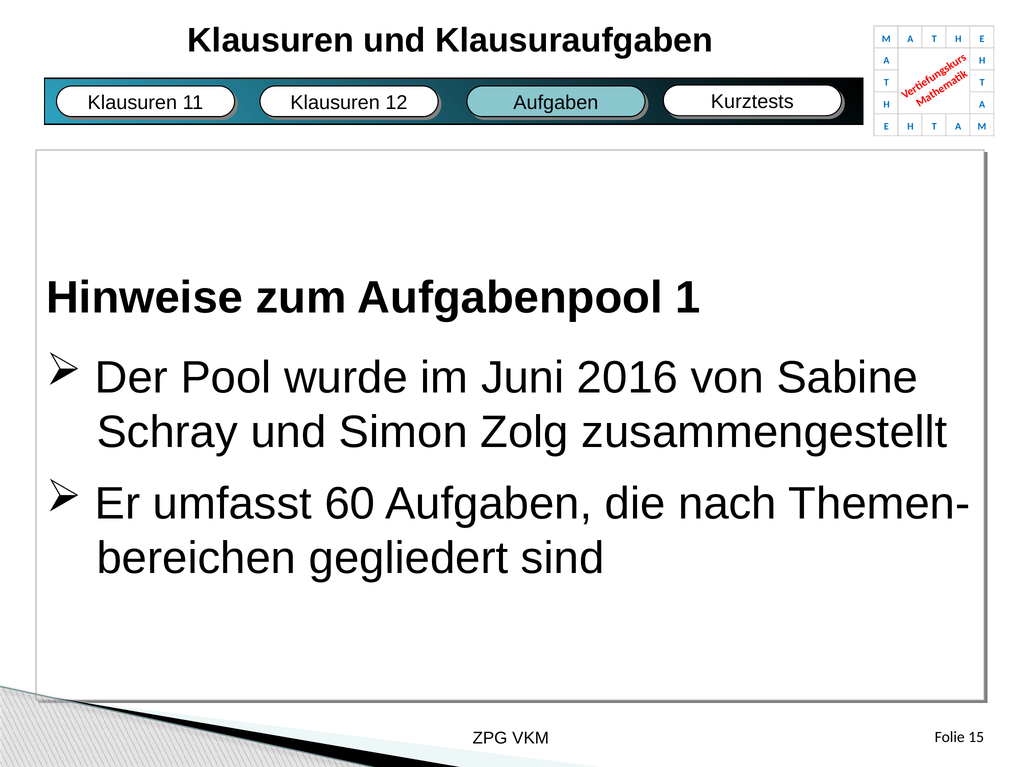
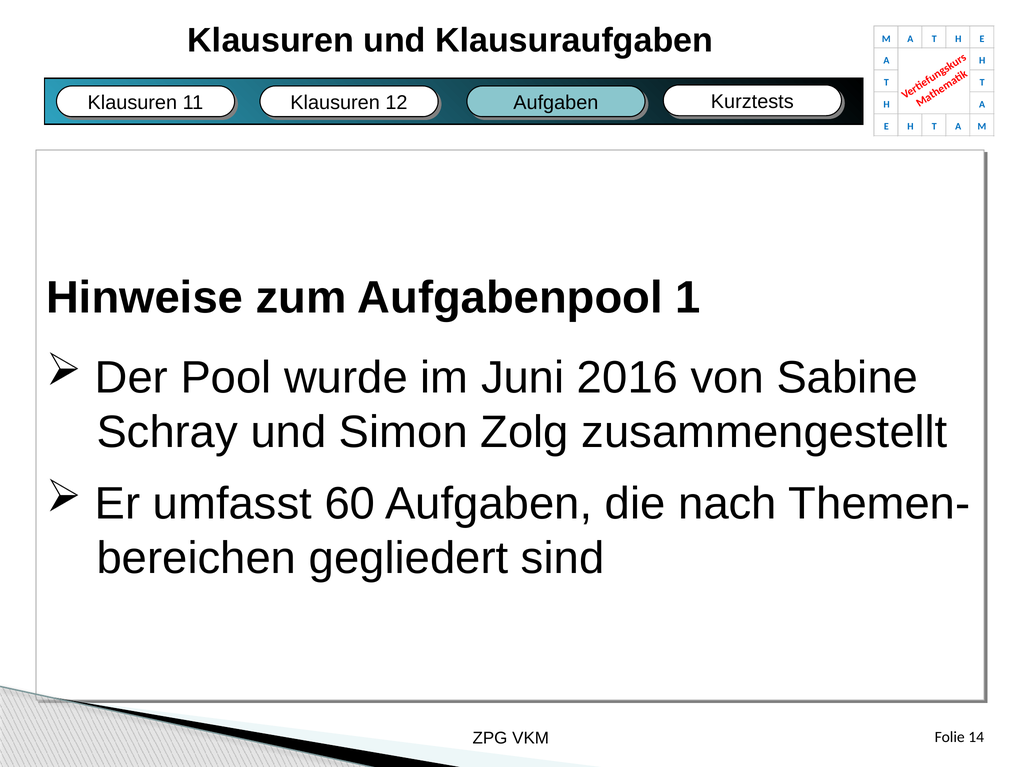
15: 15 -> 14
